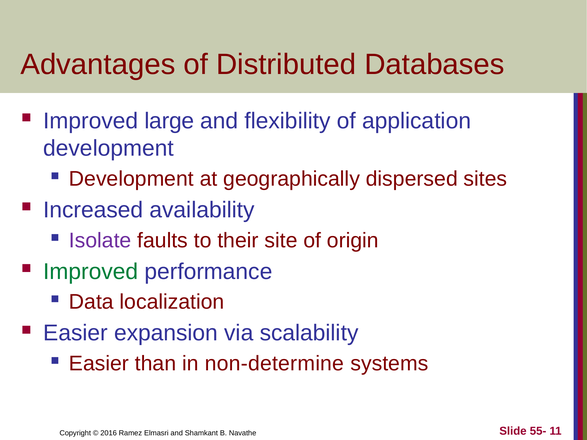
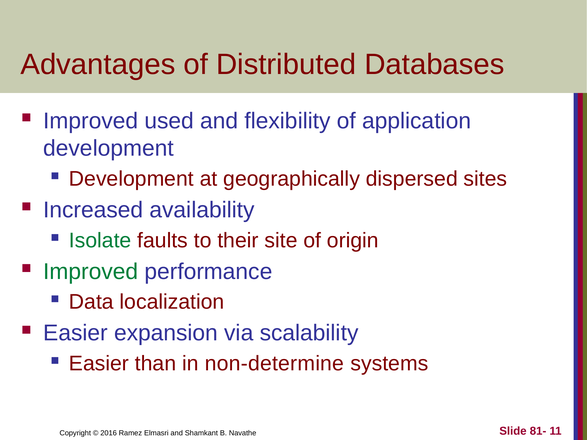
large: large -> used
Isolate colour: purple -> green
55-: 55- -> 81-
